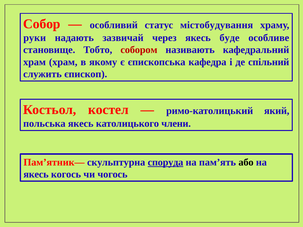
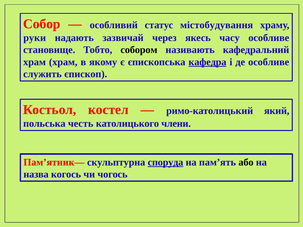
буде: буде -> часу
собором colour: red -> black
кафедра underline: none -> present
де спільний: спільний -> особливе
польська якесь: якесь -> честь
якесь at (36, 175): якесь -> назва
